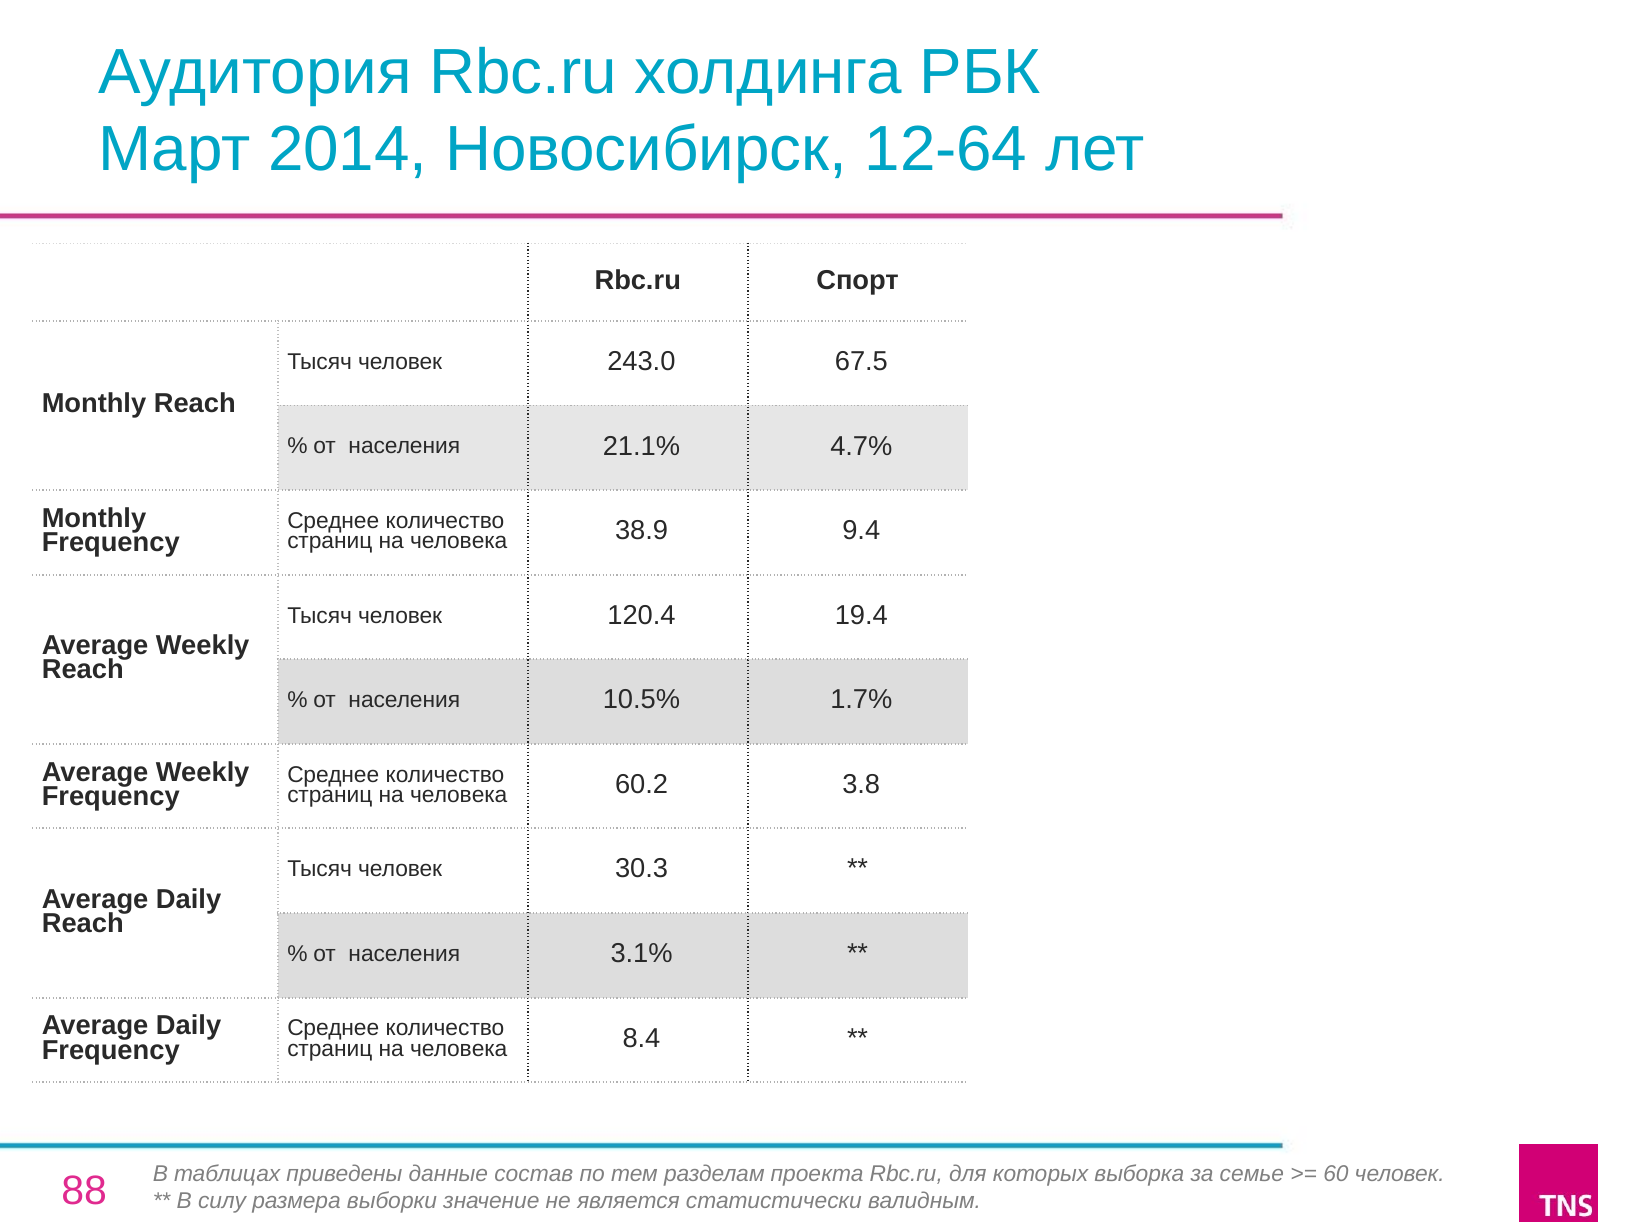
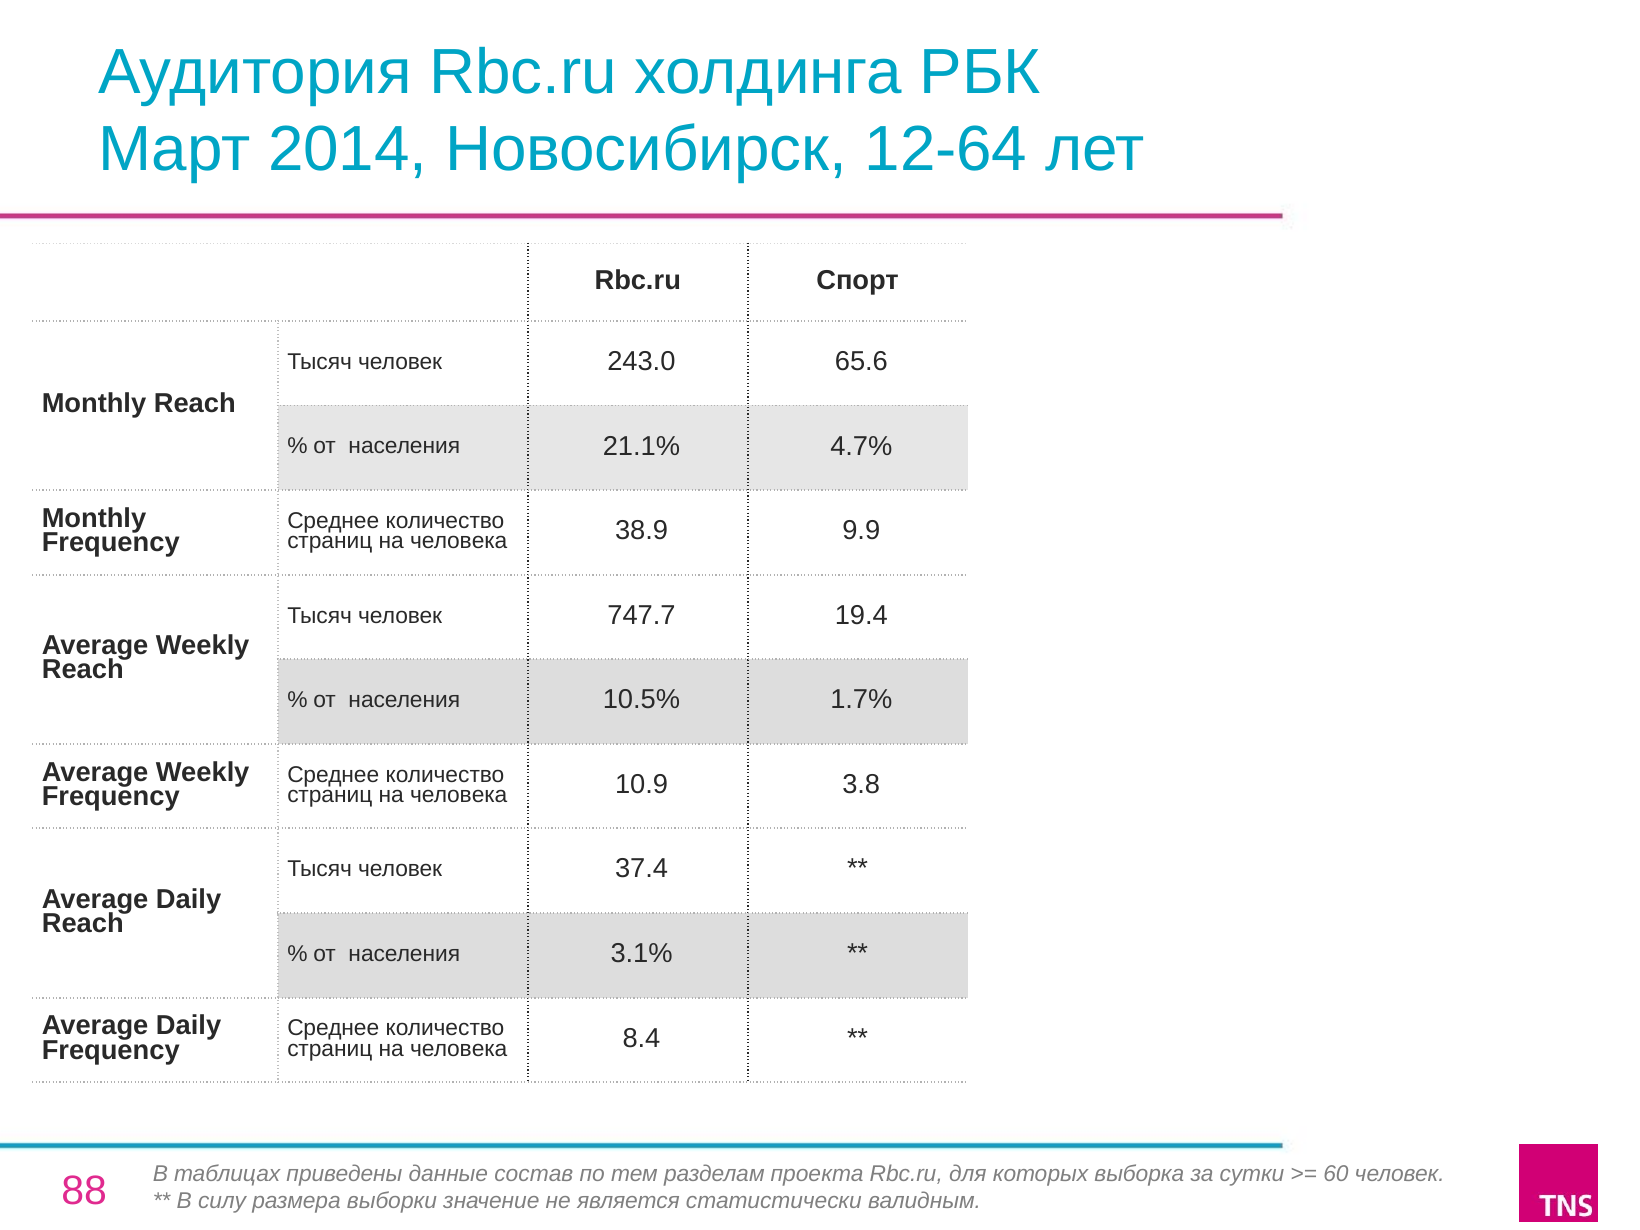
67.5: 67.5 -> 65.6
9.4: 9.4 -> 9.9
120.4: 120.4 -> 747.7
60.2: 60.2 -> 10.9
30.3: 30.3 -> 37.4
семье: семье -> сутки
